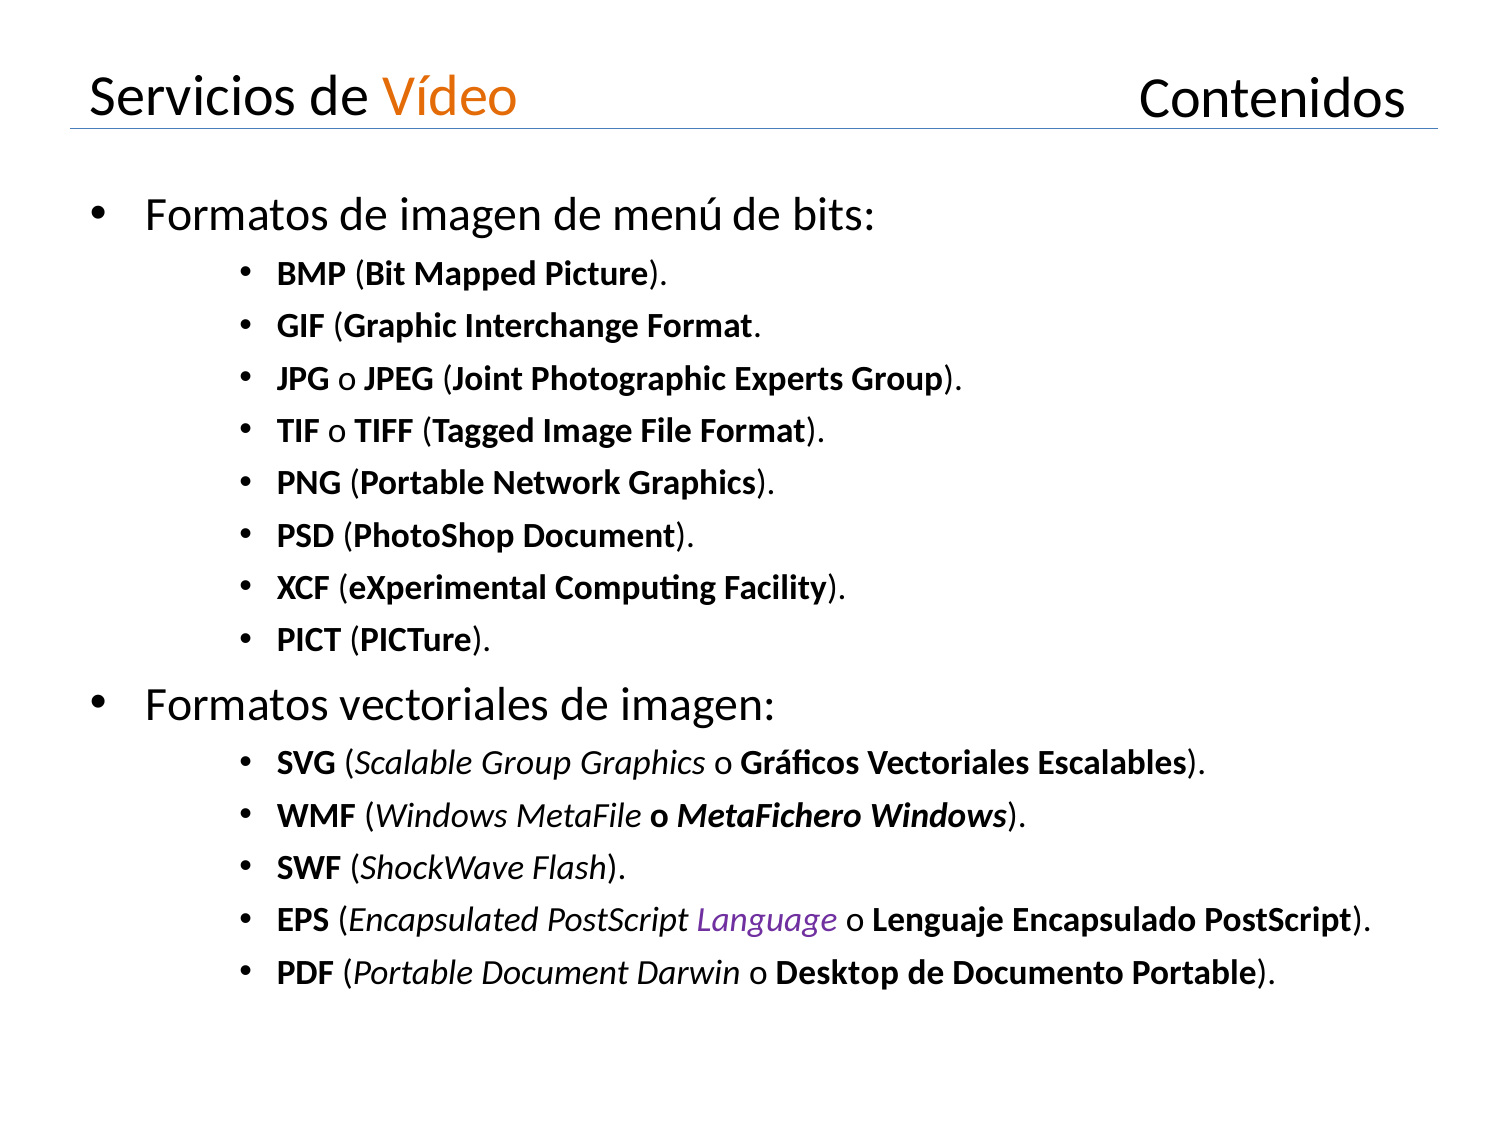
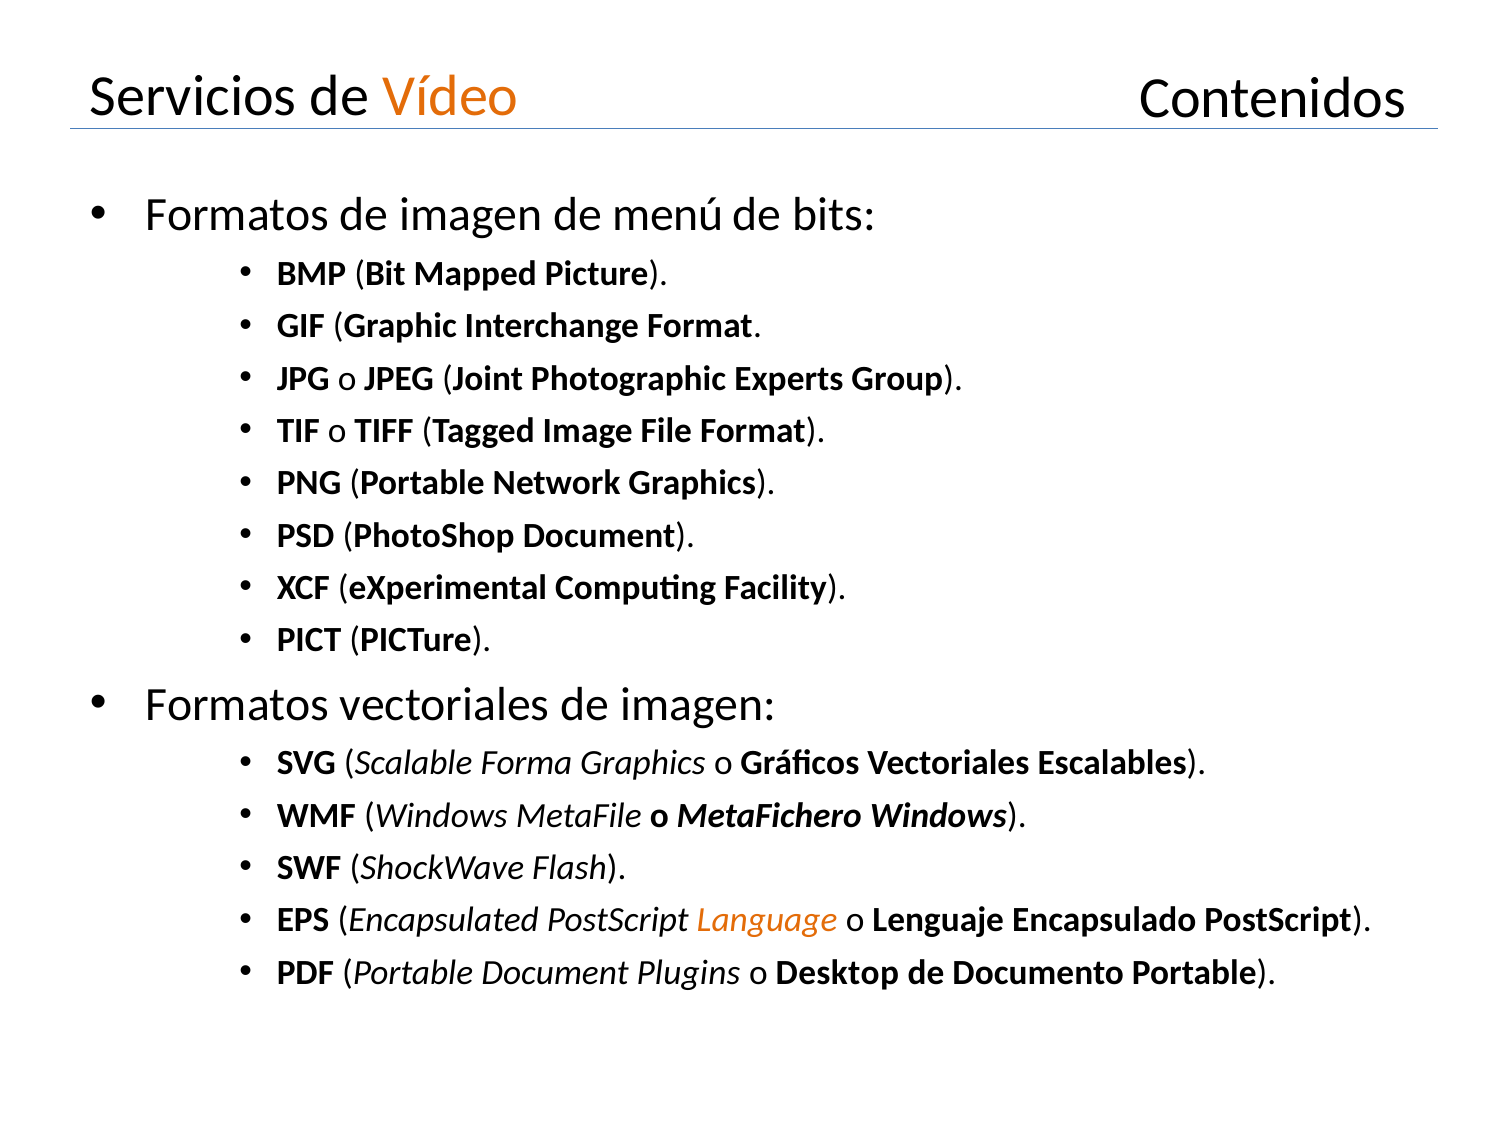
Scalable Group: Group -> Forma
Language colour: purple -> orange
Darwin: Darwin -> Plugins
